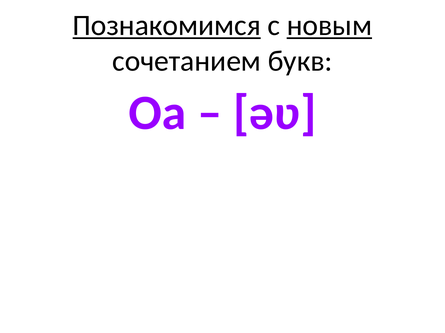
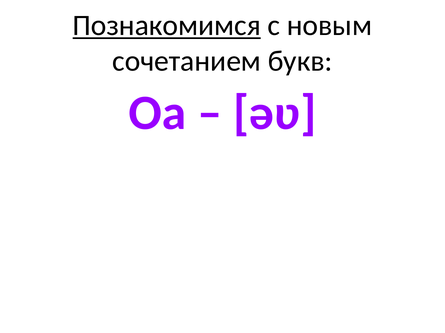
новым underline: present -> none
